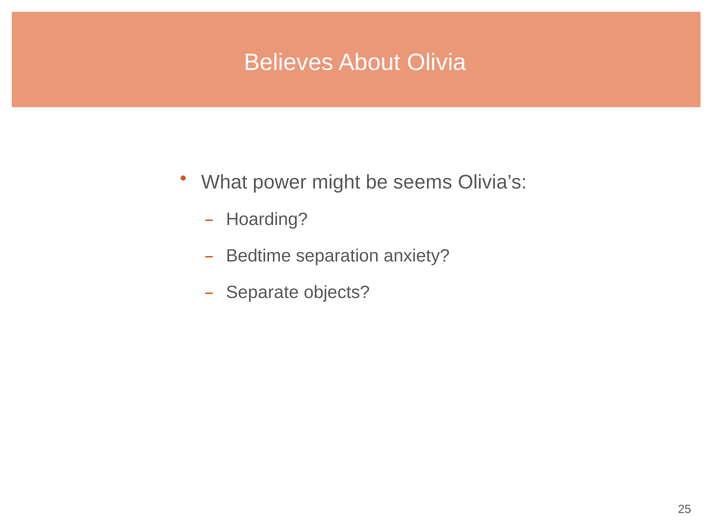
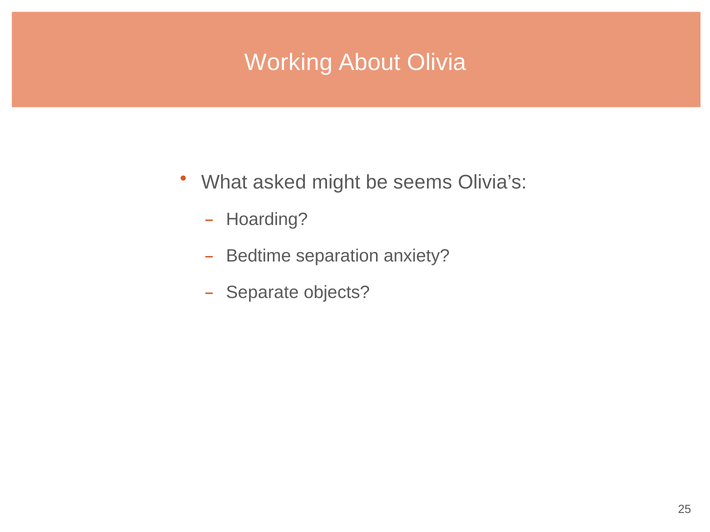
Believes: Believes -> Working
power: power -> asked
